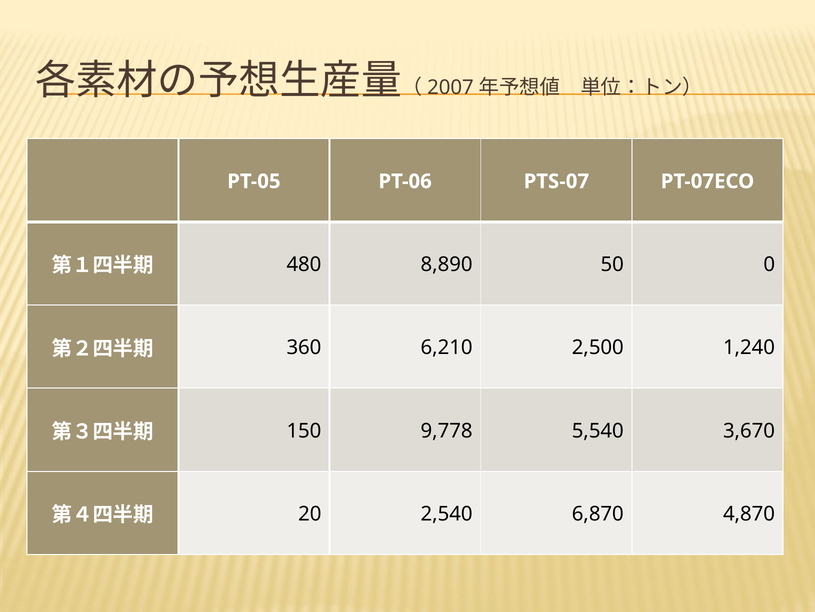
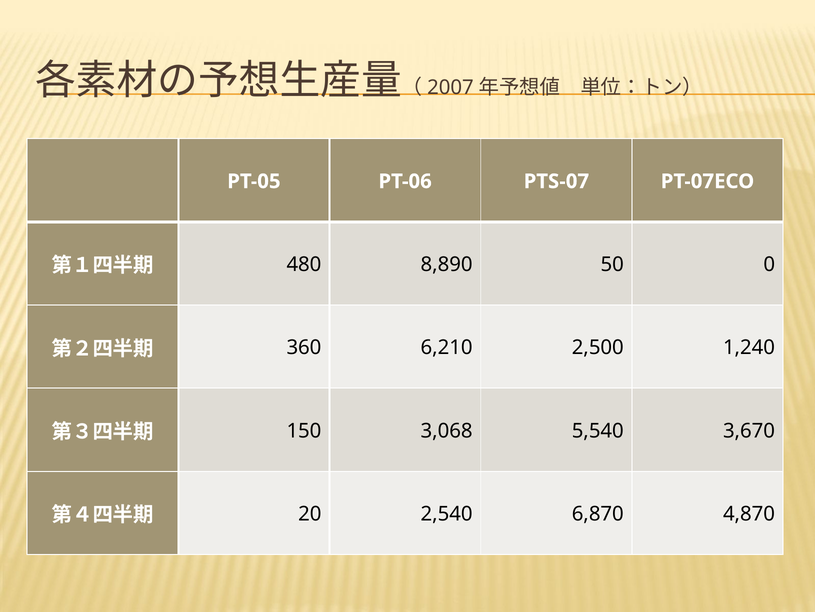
9,778: 9,778 -> 3,068
